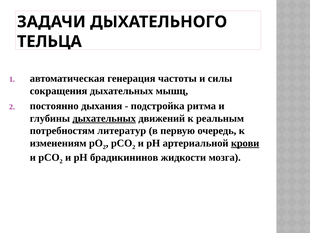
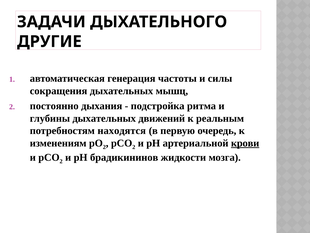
ТЕЛЬЦА: ТЕЛЬЦА -> ДРУГИЕ
дыхательных at (104, 118) underline: present -> none
литератур: литератур -> находятся
